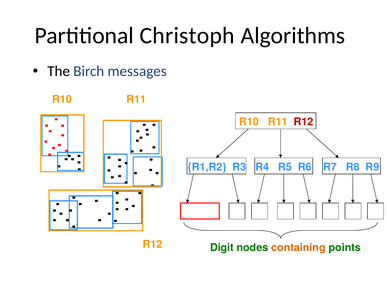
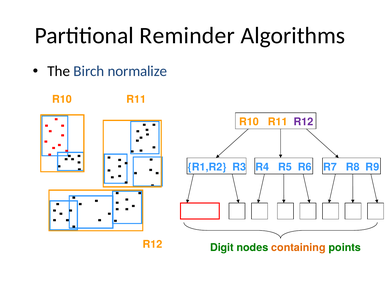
Christoph: Christoph -> Reminder
messages: messages -> normalize
R12 at (304, 122) colour: red -> purple
